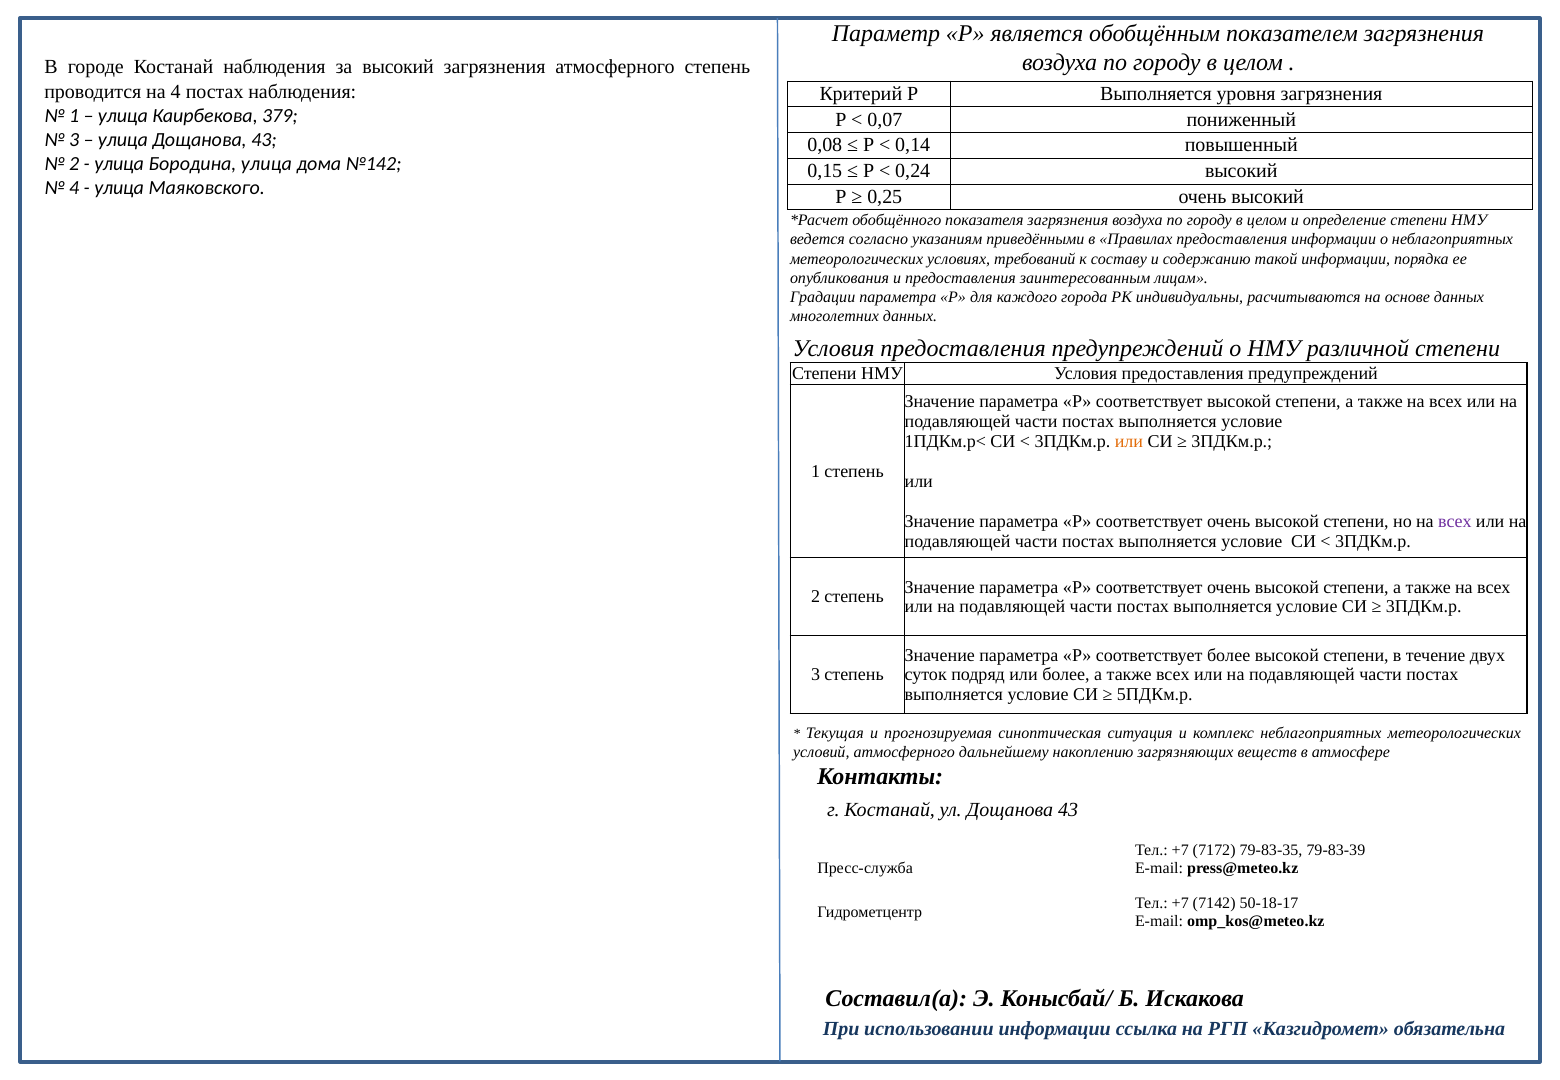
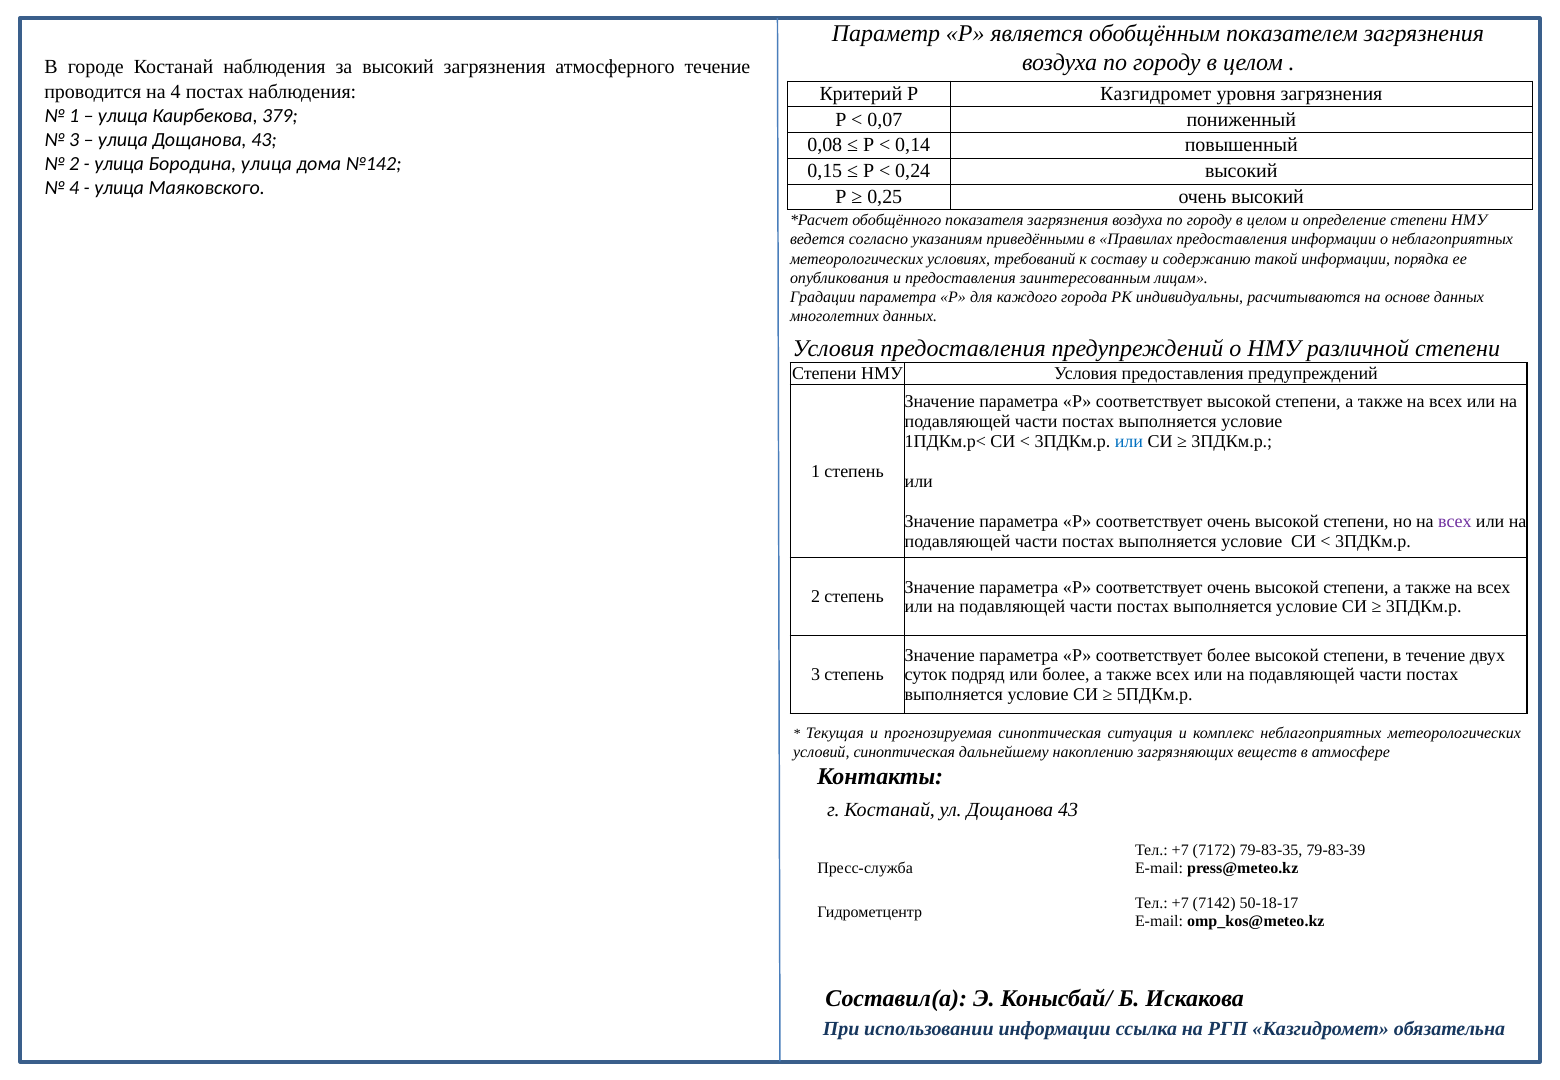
атмосферного степень: степень -> течение
Р Выполняется: Выполняется -> Казгидромет
или at (1129, 441) colour: orange -> blue
условий атмосферного: атмосферного -> синоптическая
